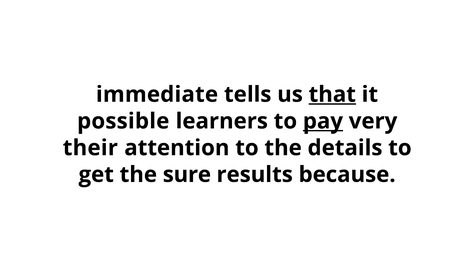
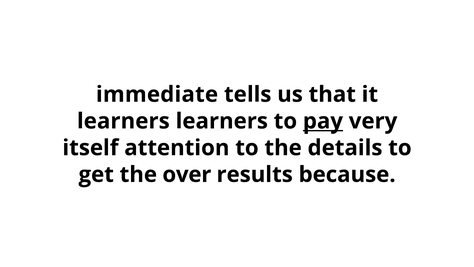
that underline: present -> none
possible at (123, 121): possible -> learners
their: their -> itself
sure: sure -> over
